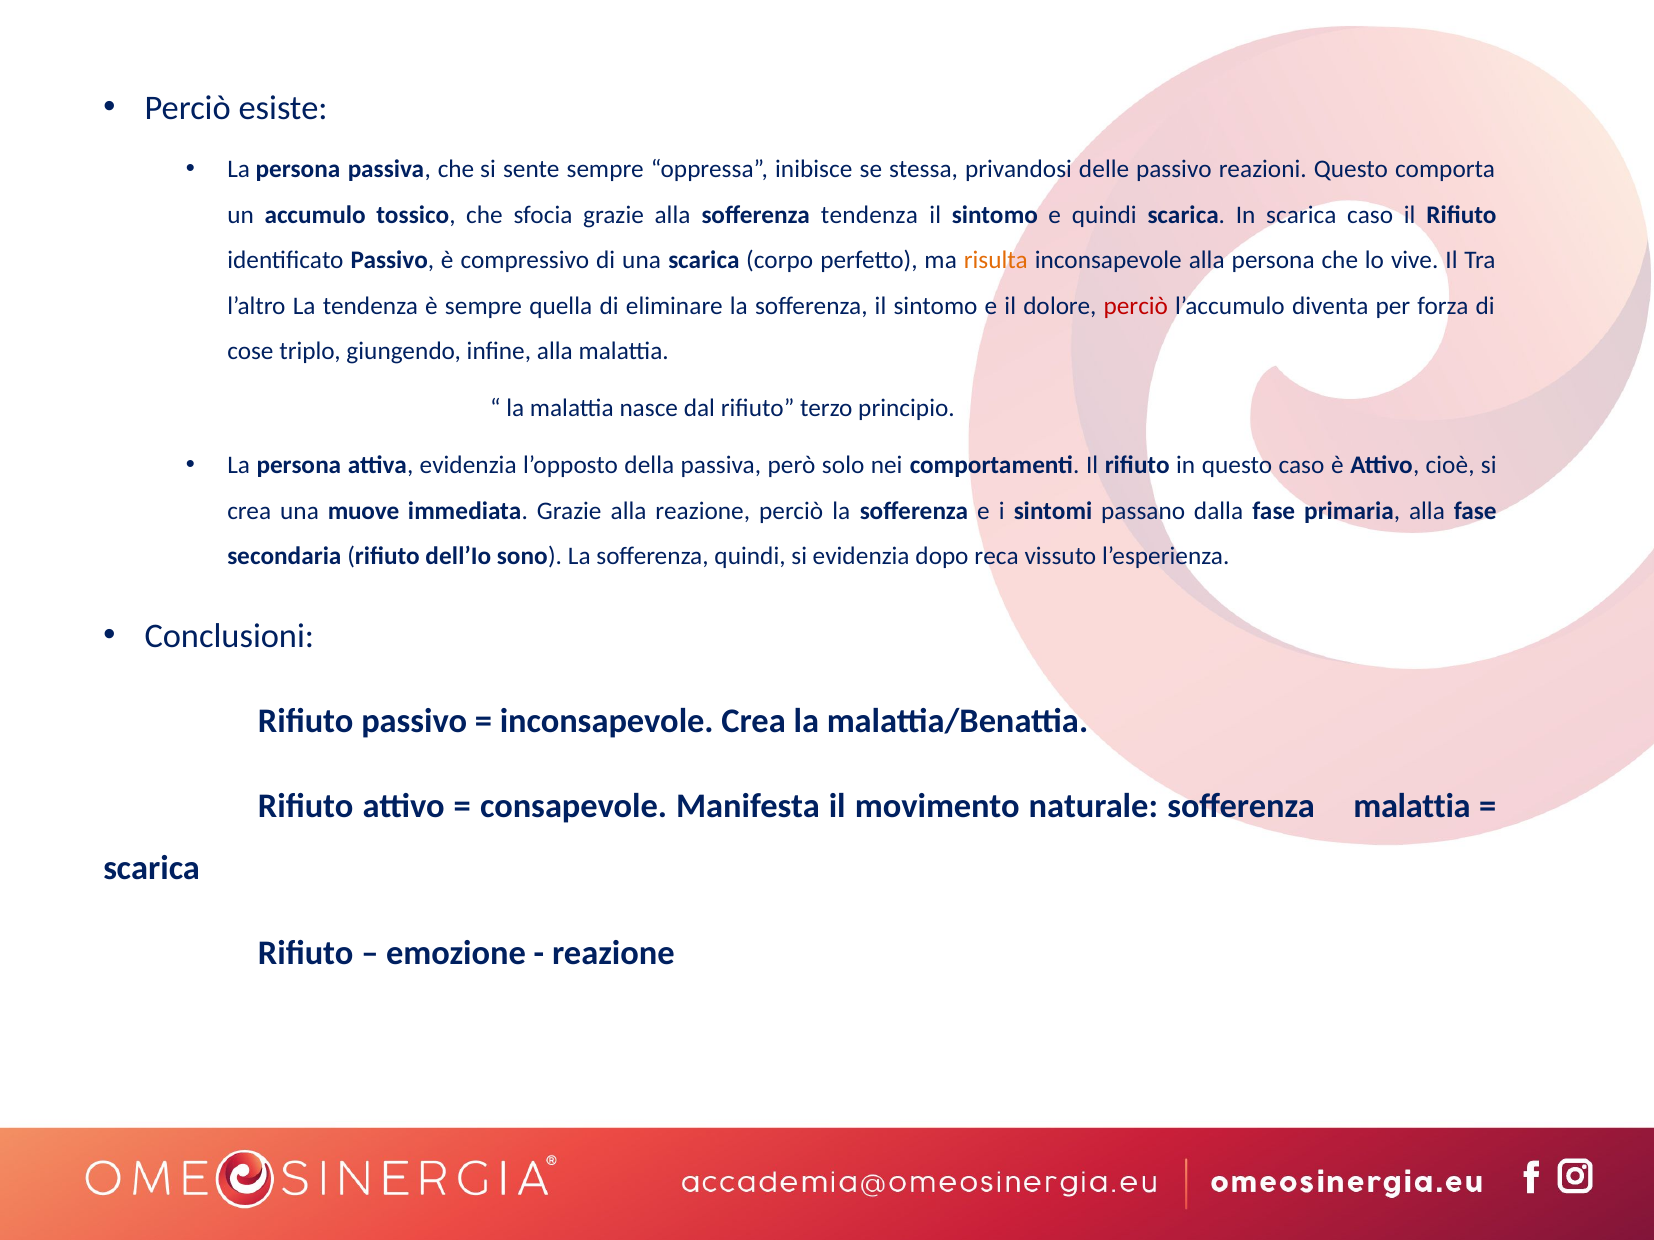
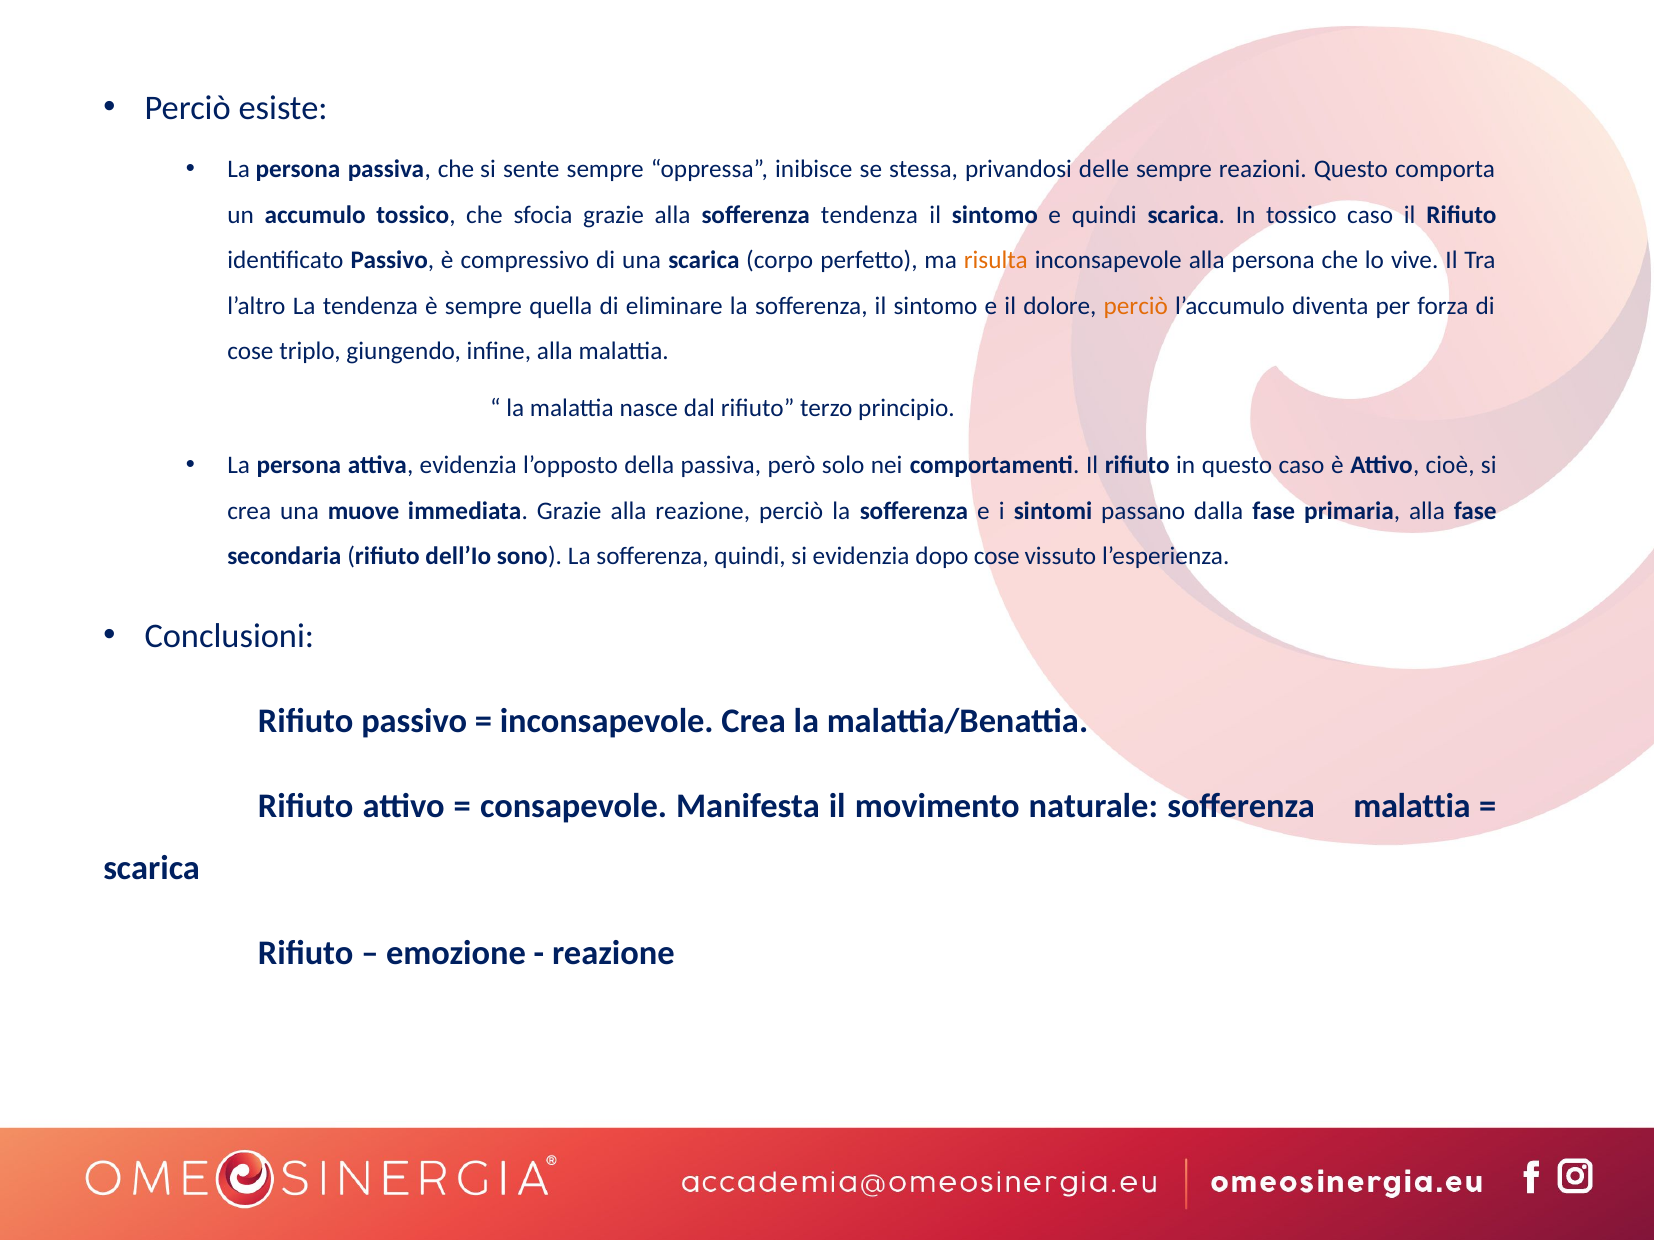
delle passivo: passivo -> sempre
In scarica: scarica -> tossico
perciò at (1136, 306) colour: red -> orange
dopo reca: reca -> cose
